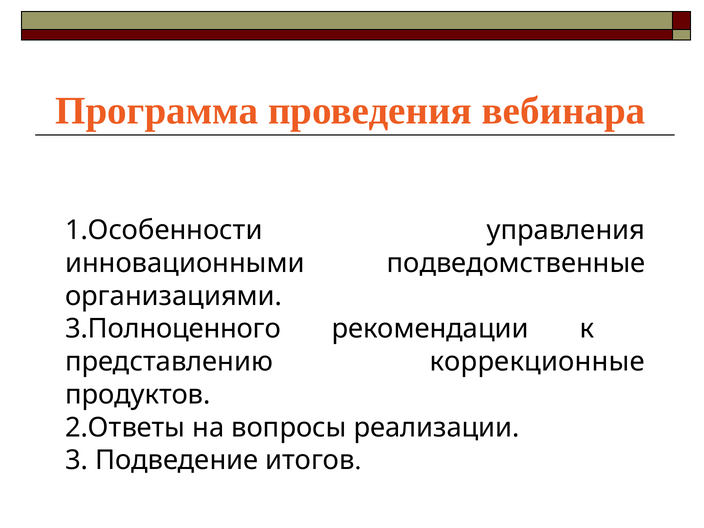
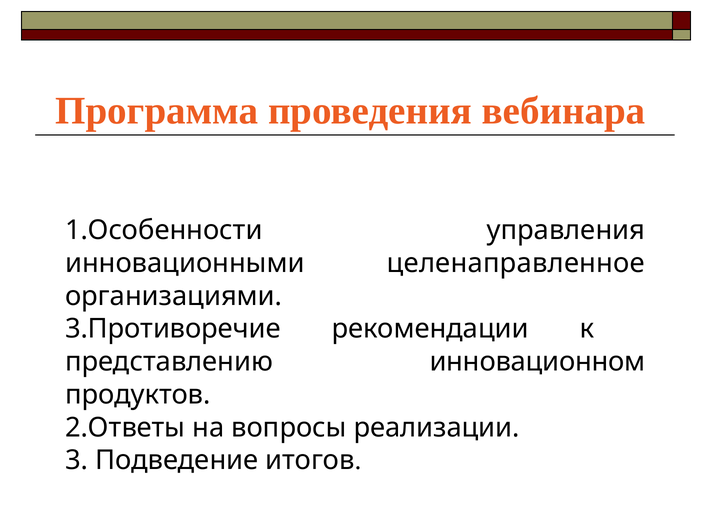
подведомственные: подведомственные -> целенаправленное
3.Полноценного: 3.Полноценного -> 3.Противоречие
коррекционные: коррекционные -> инновационном
